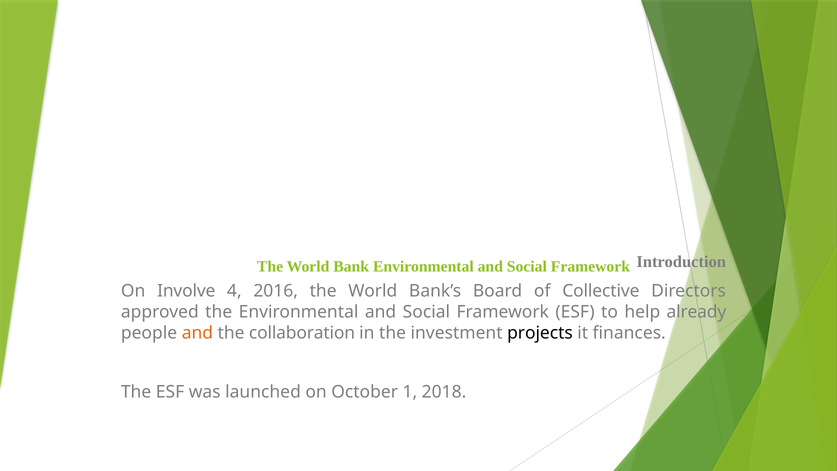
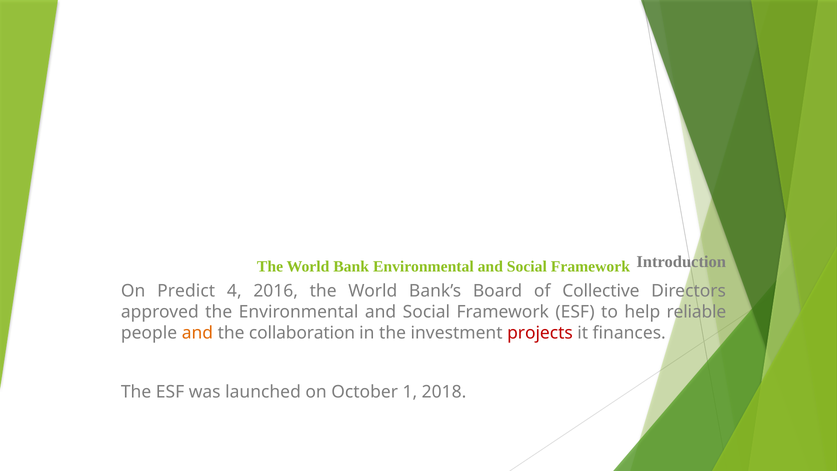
Involve: Involve -> Predict
already: already -> reliable
projects colour: black -> red
